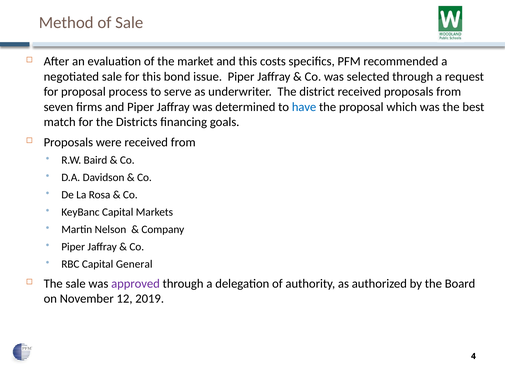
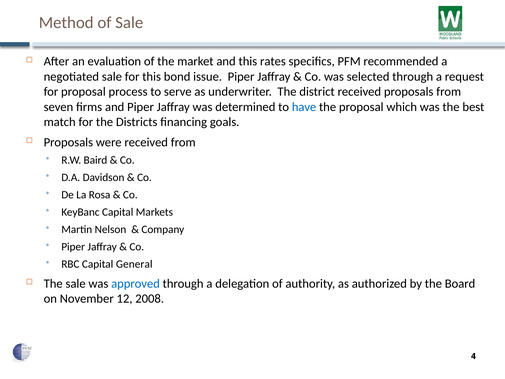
costs: costs -> rates
approved colour: purple -> blue
2019: 2019 -> 2008
